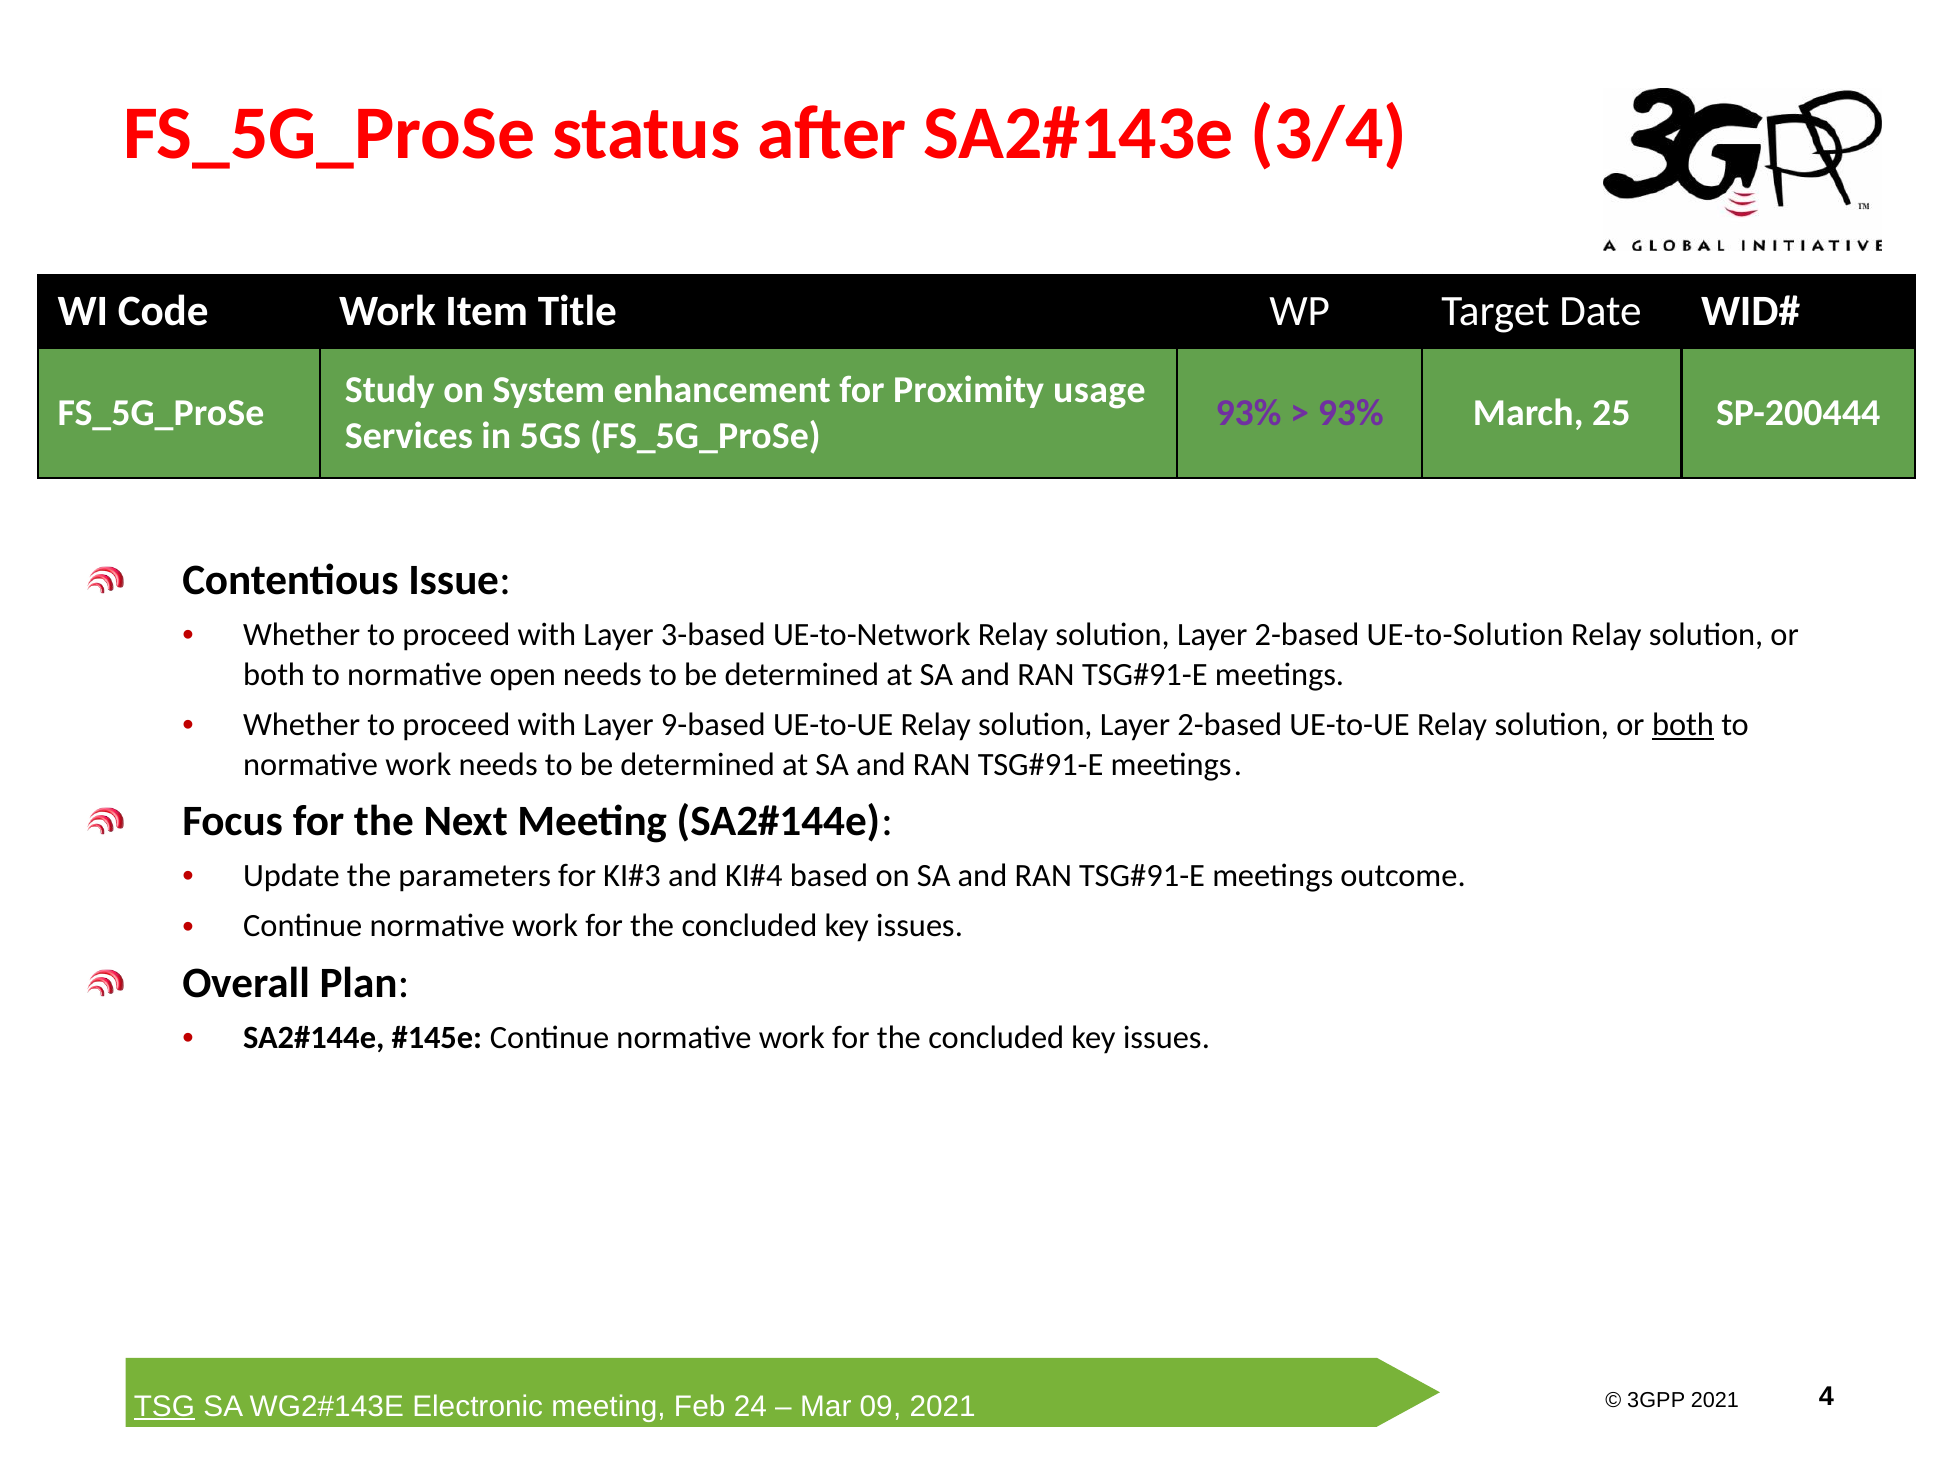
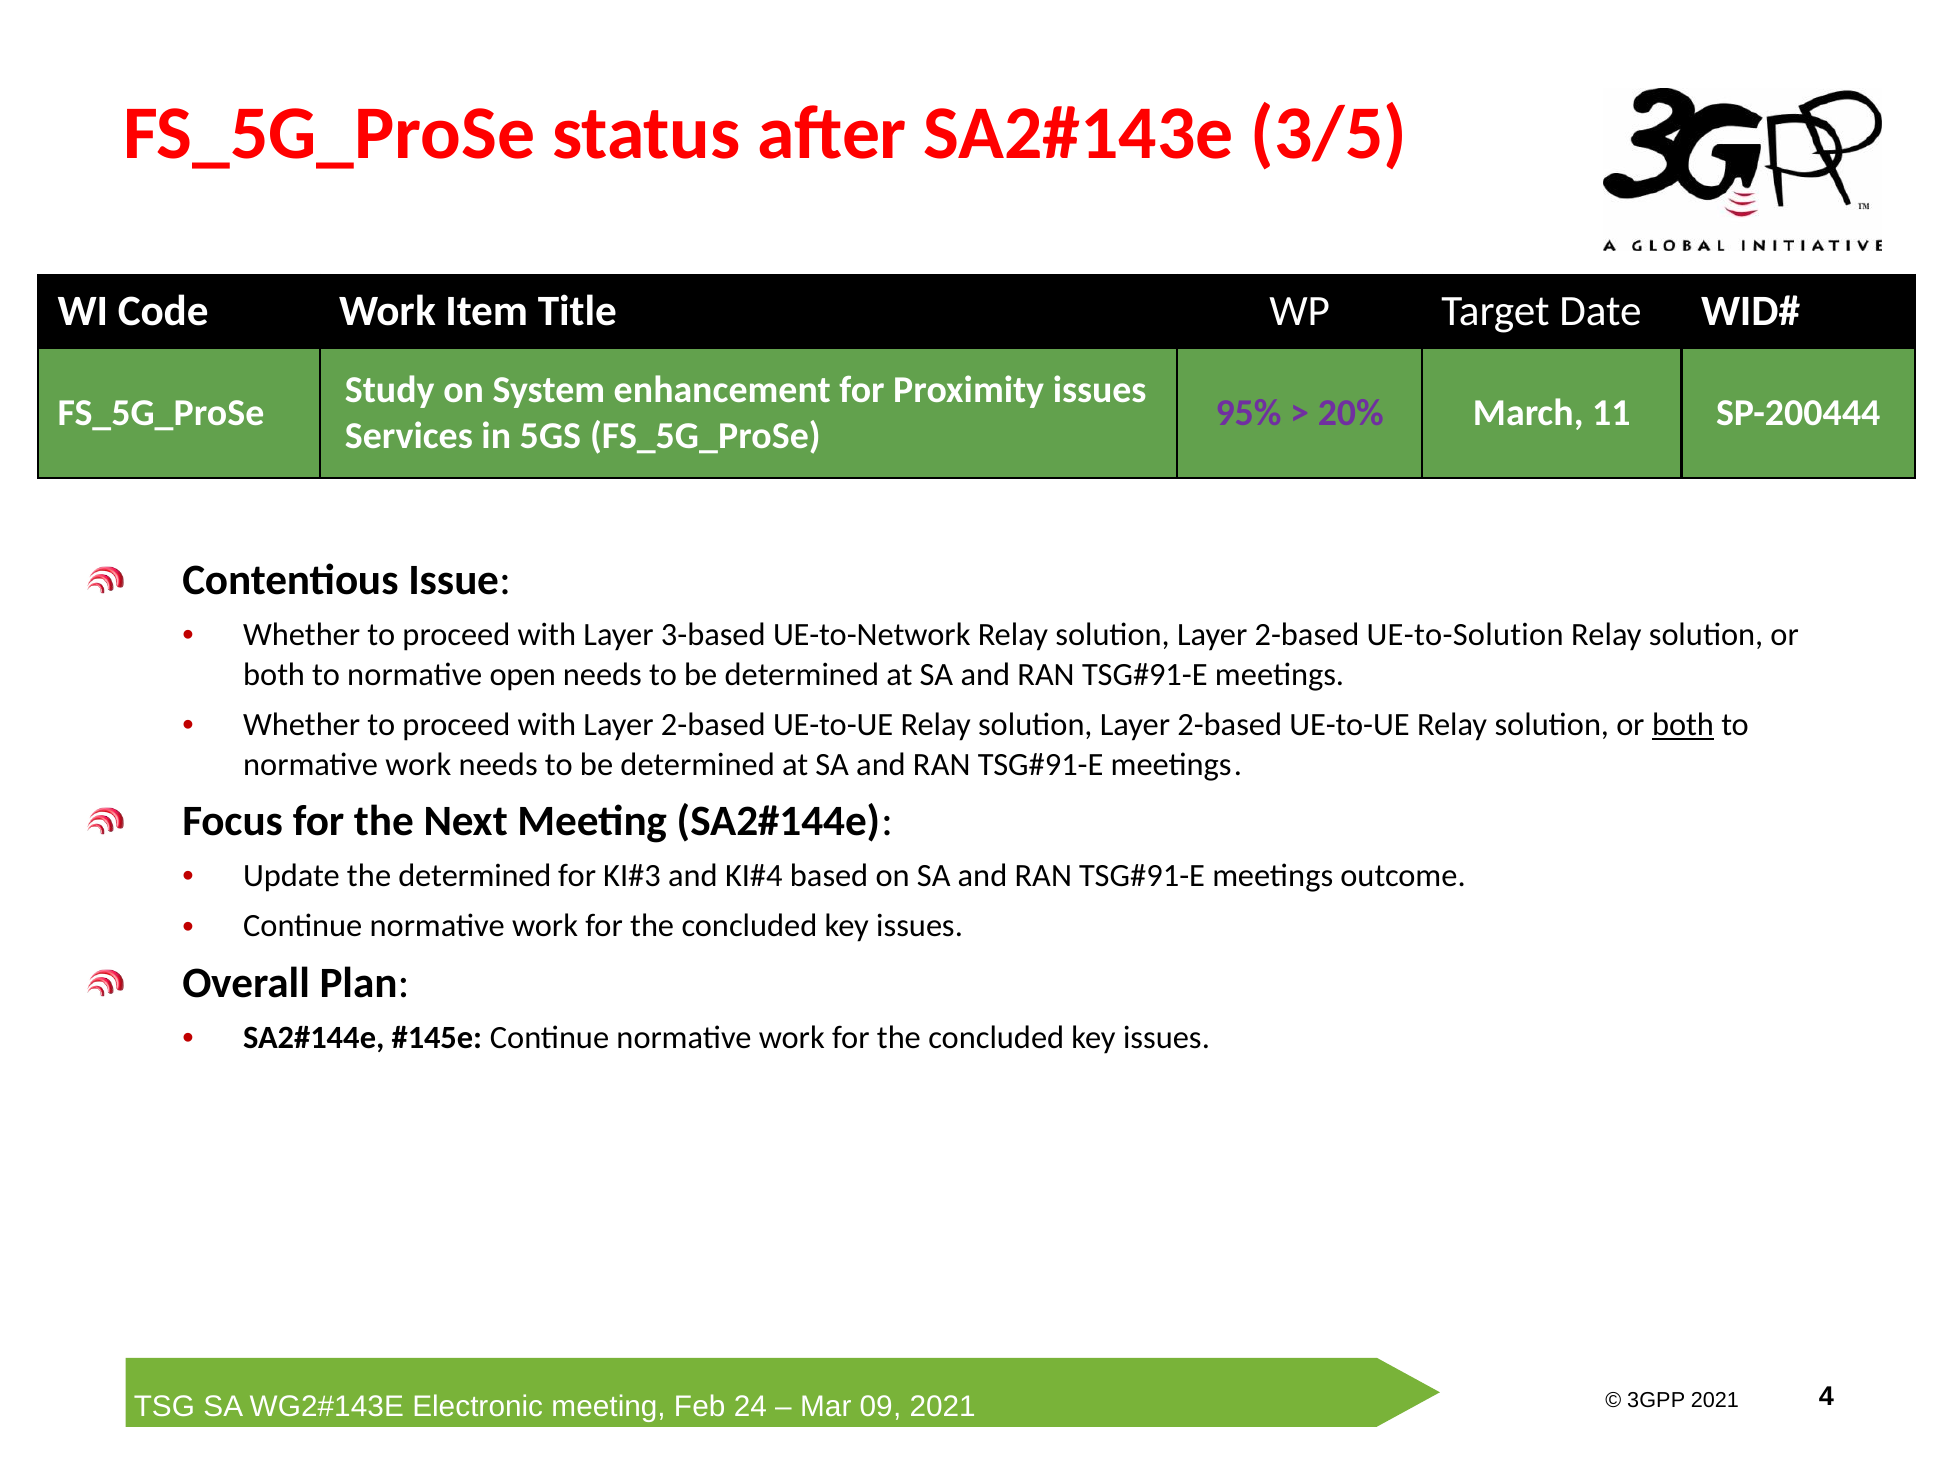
3/4: 3/4 -> 3/5
Proximity usage: usage -> issues
93% at (1248, 413): 93% -> 95%
93% at (1351, 413): 93% -> 20%
25: 25 -> 11
with Layer 9-based: 9-based -> 2-based
the parameters: parameters -> determined
TSG underline: present -> none
